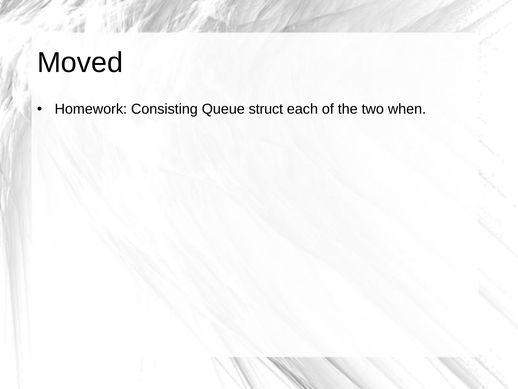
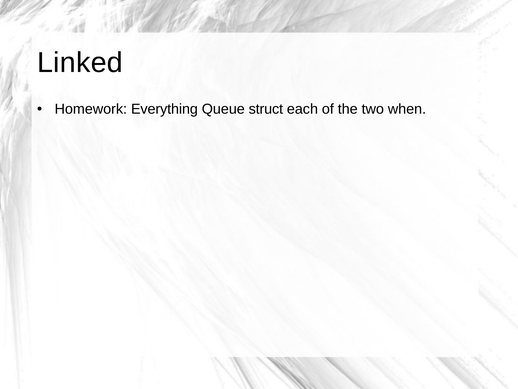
Moved: Moved -> Linked
Consisting: Consisting -> Everything
